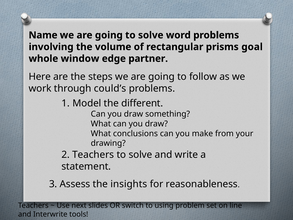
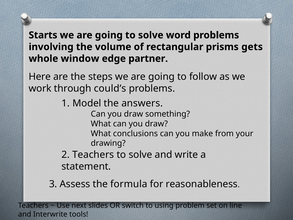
Name: Name -> Starts
goal: goal -> gets
different: different -> answers
insights: insights -> formula
